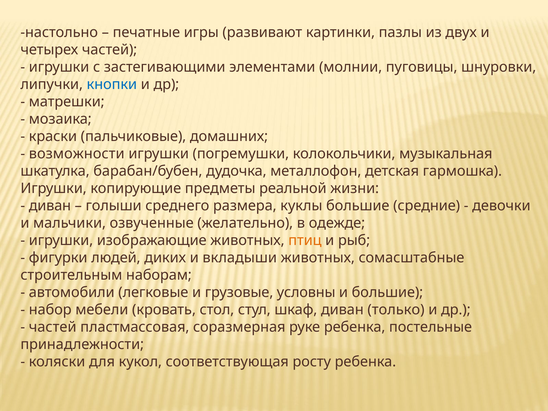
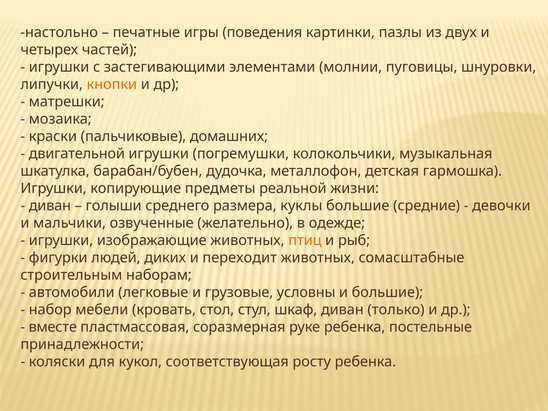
развивают: развивают -> поведения
кнопки colour: blue -> orange
возможности: возможности -> двигательной
вкладыши: вкладыши -> переходит
частей at (53, 327): частей -> вместе
